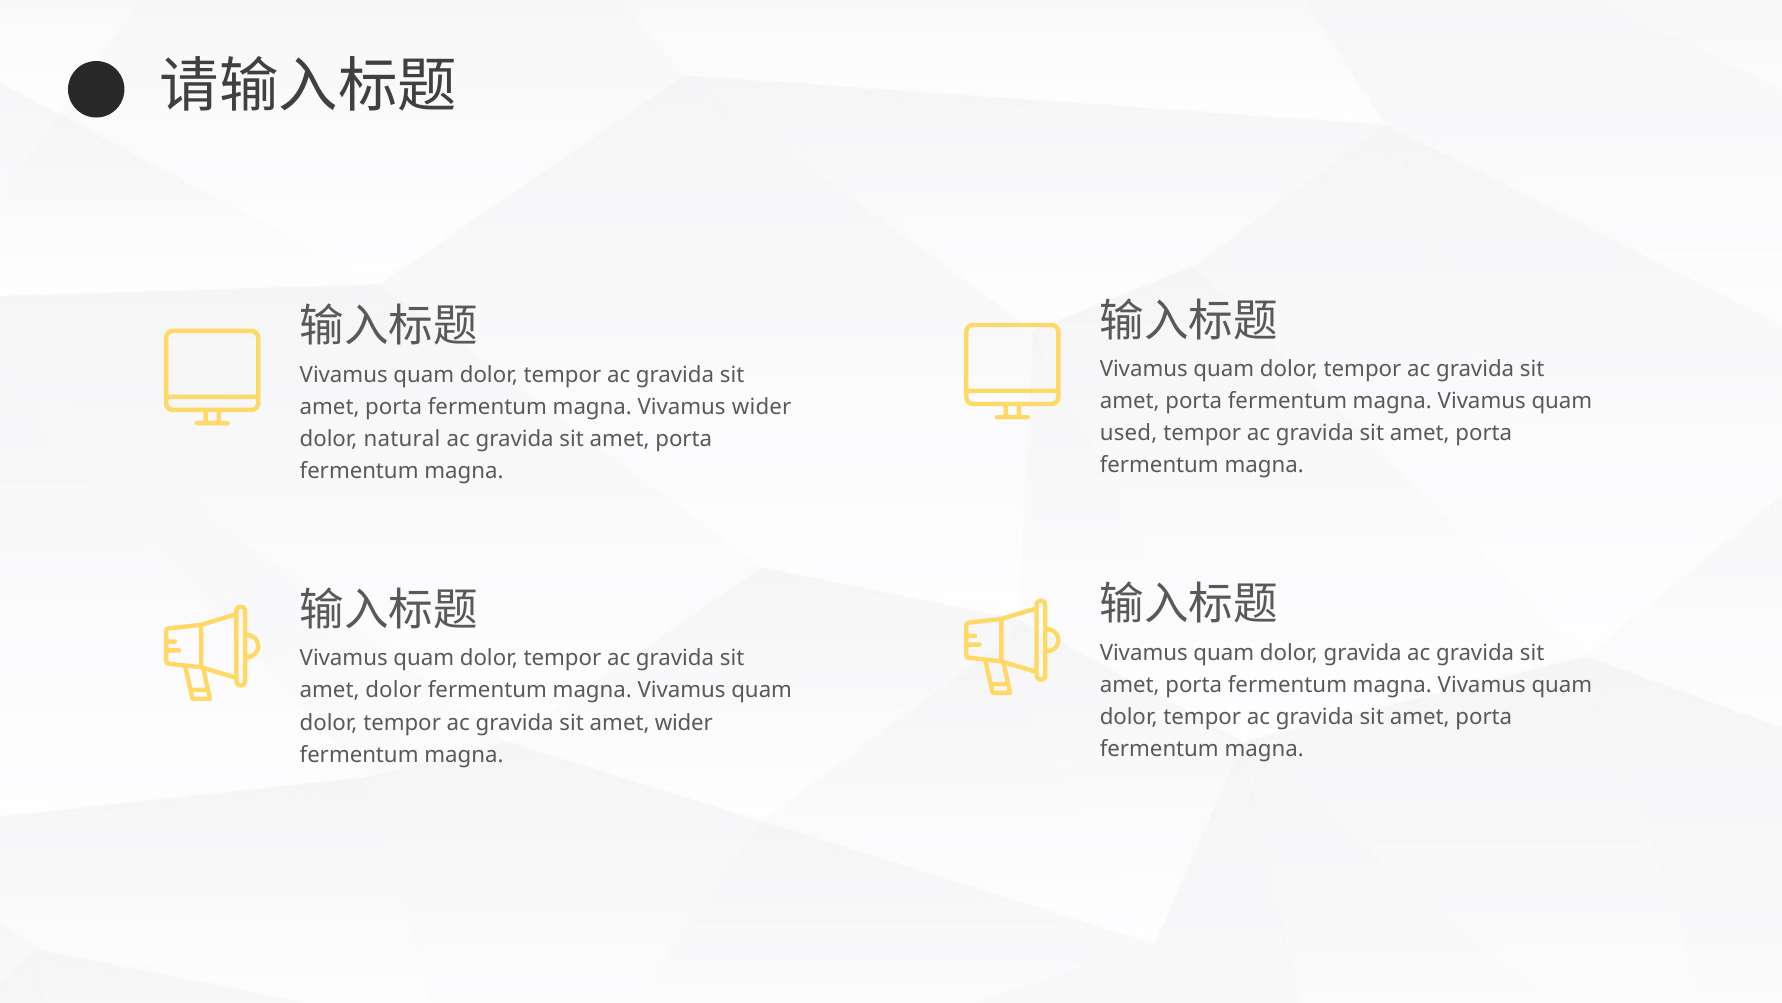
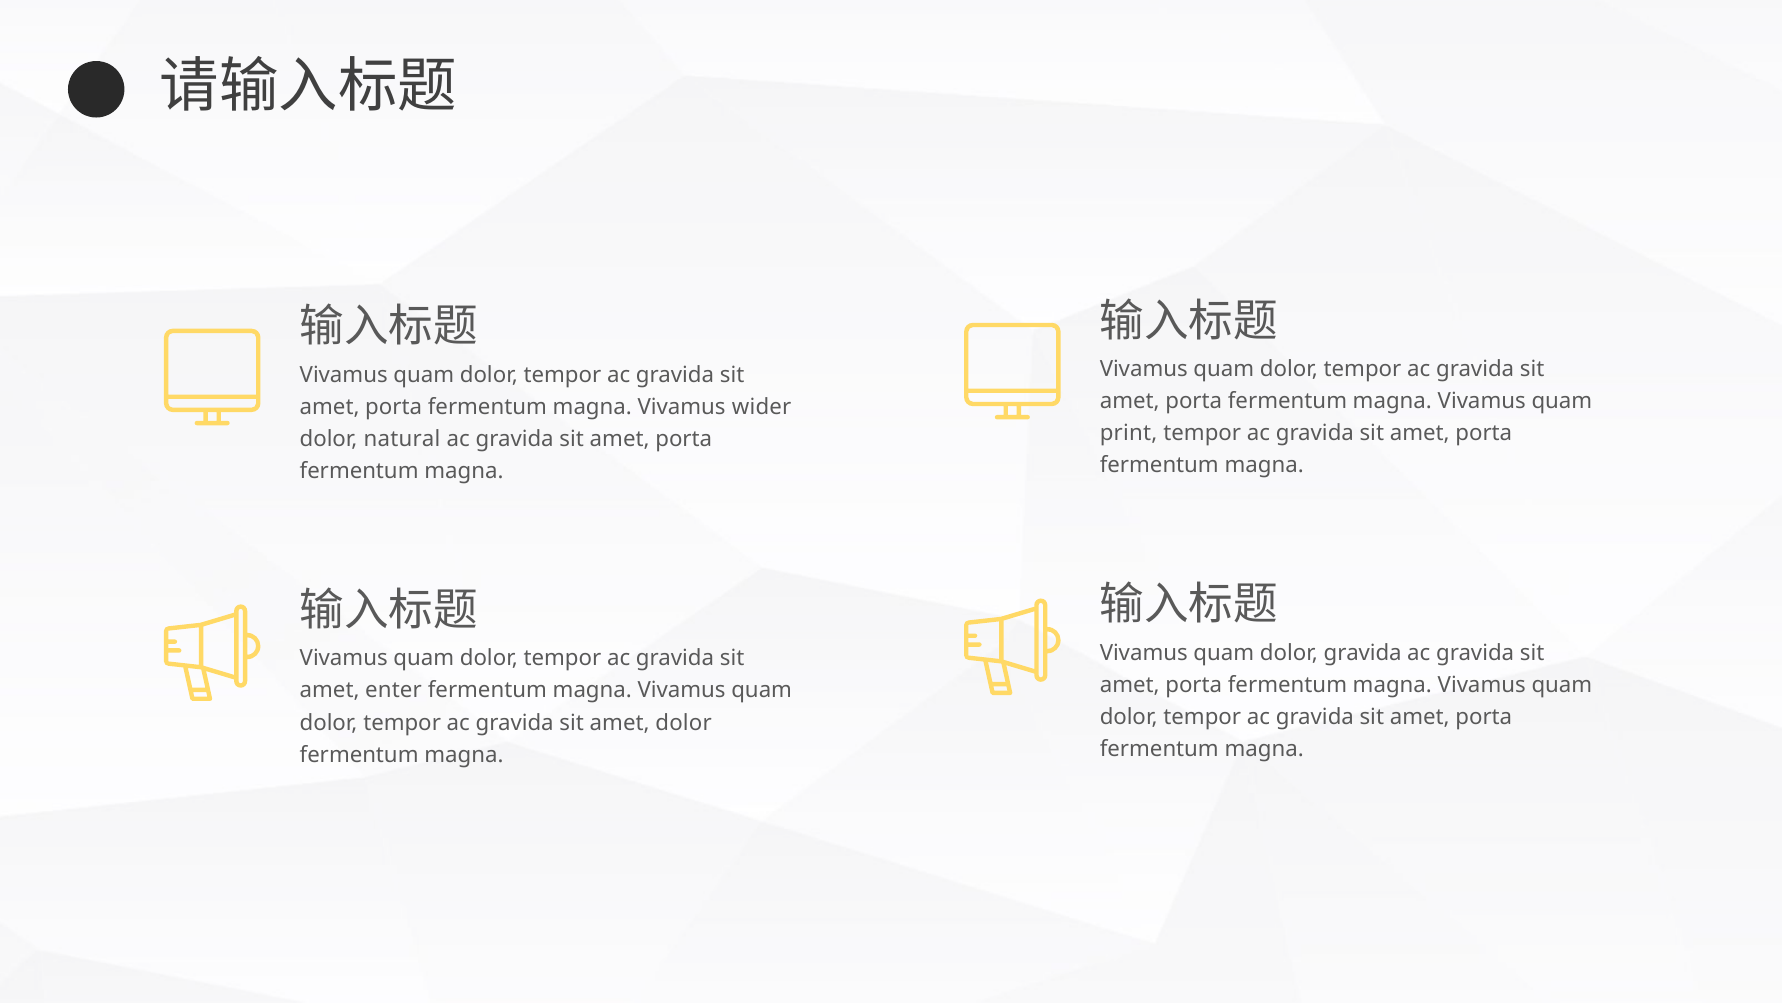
used: used -> print
amet dolor: dolor -> enter
amet wider: wider -> dolor
